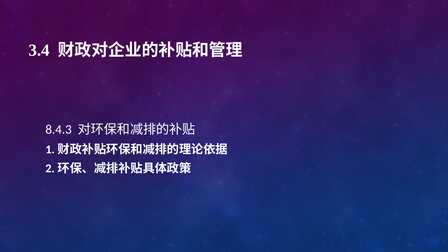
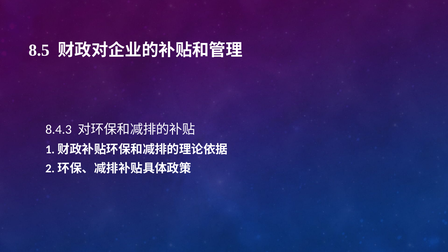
3.4: 3.4 -> 8.5
